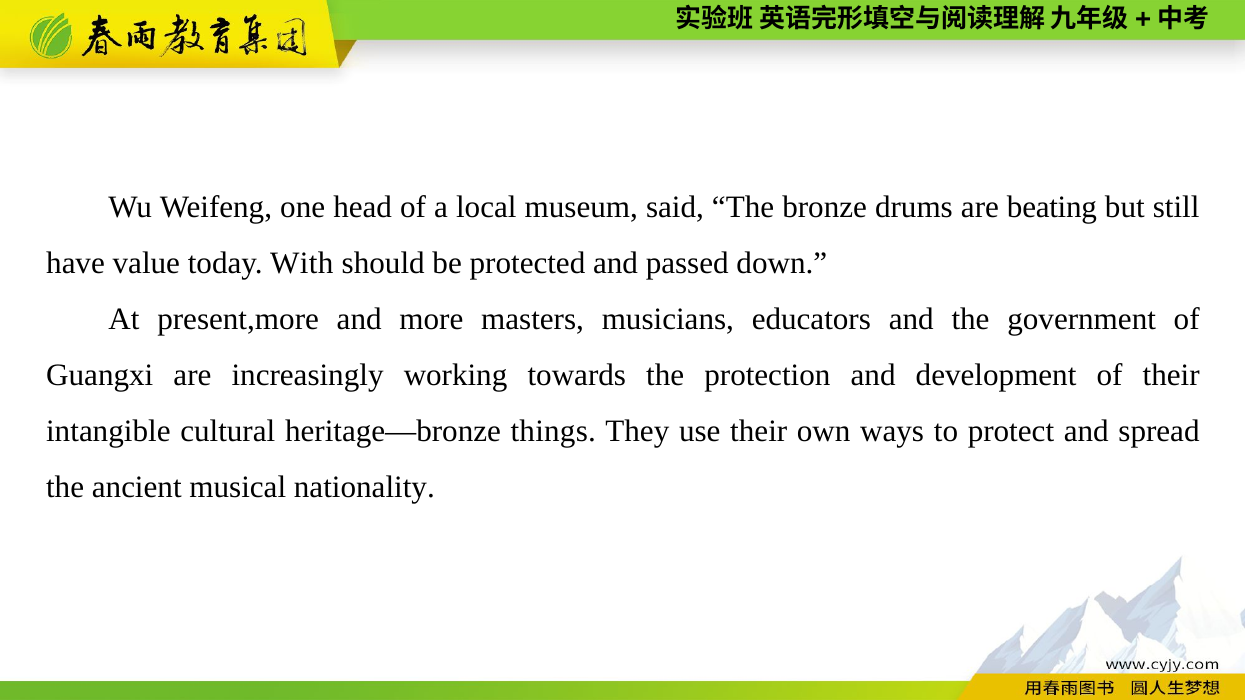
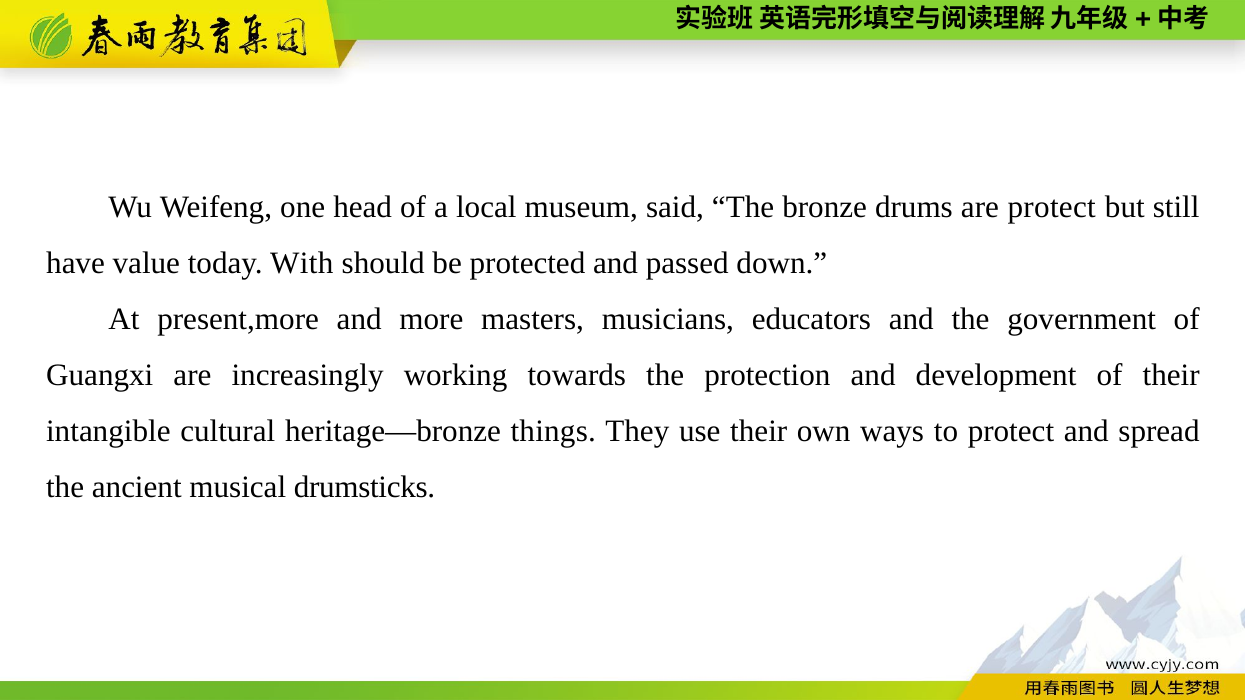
are beating: beating -> protect
nationality: nationality -> drumsticks
